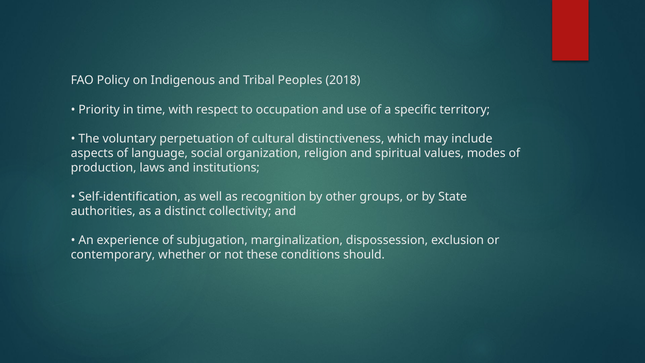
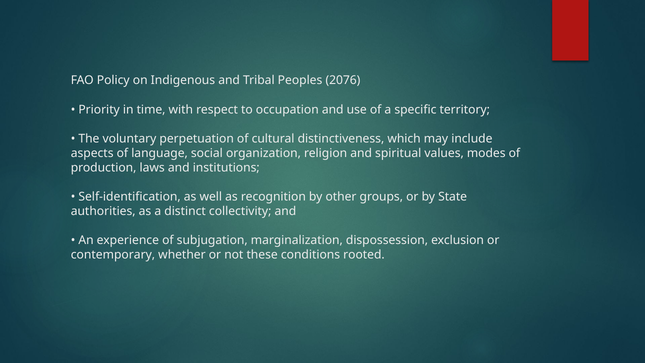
2018: 2018 -> 2076
should: should -> rooted
